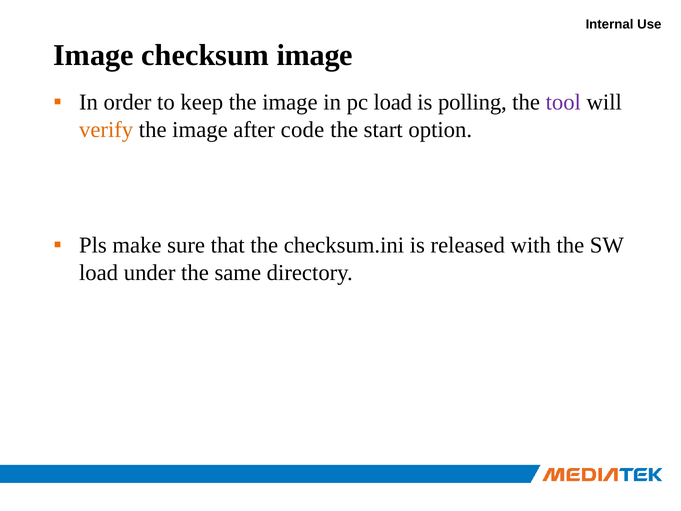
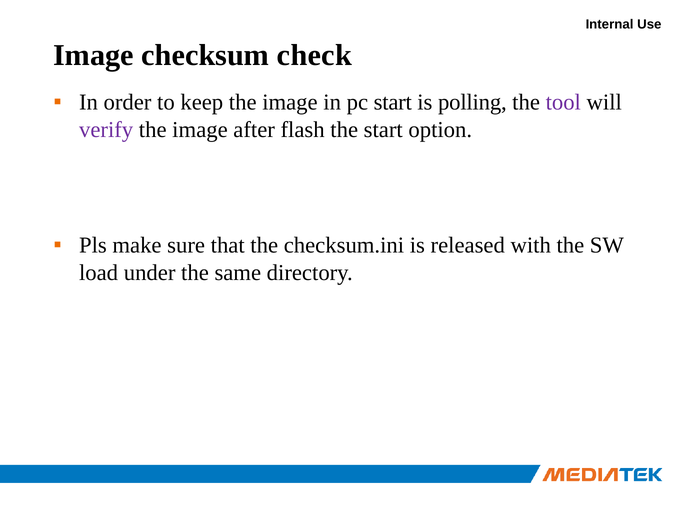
checksum image: image -> check
pc load: load -> start
verify colour: orange -> purple
code: code -> flash
